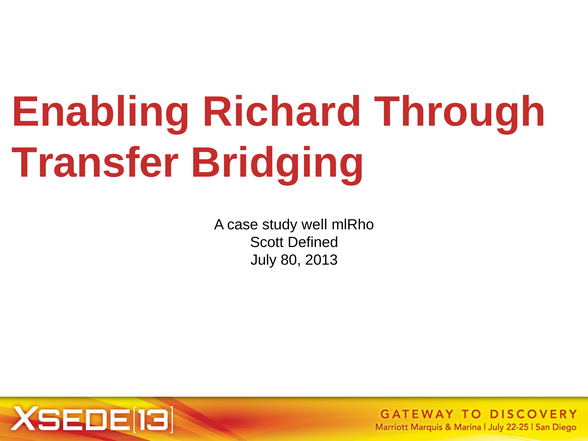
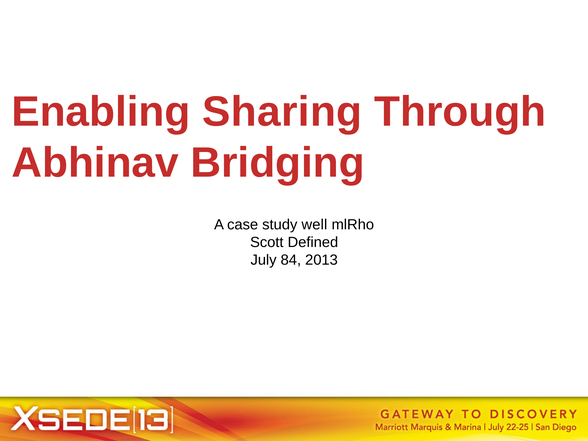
Richard: Richard -> Sharing
Transfer: Transfer -> Abhinav
80: 80 -> 84
